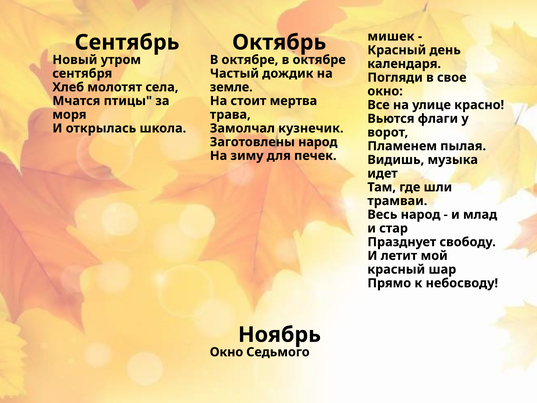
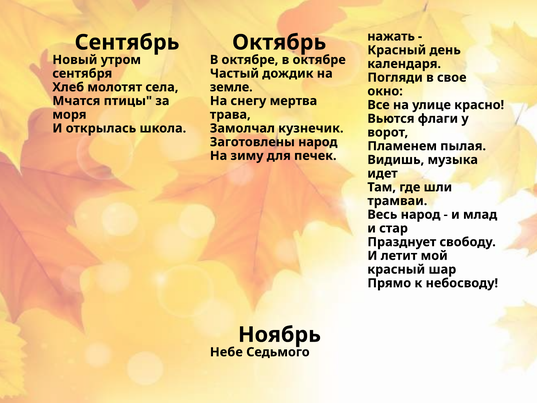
мишек: мишек -> нажать
стоит: стоит -> снегу
Окно at (226, 352): Окно -> Небе
